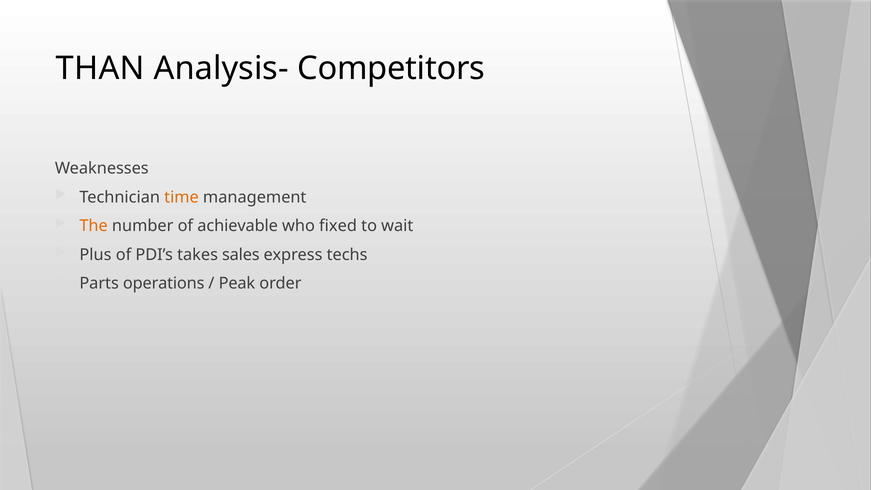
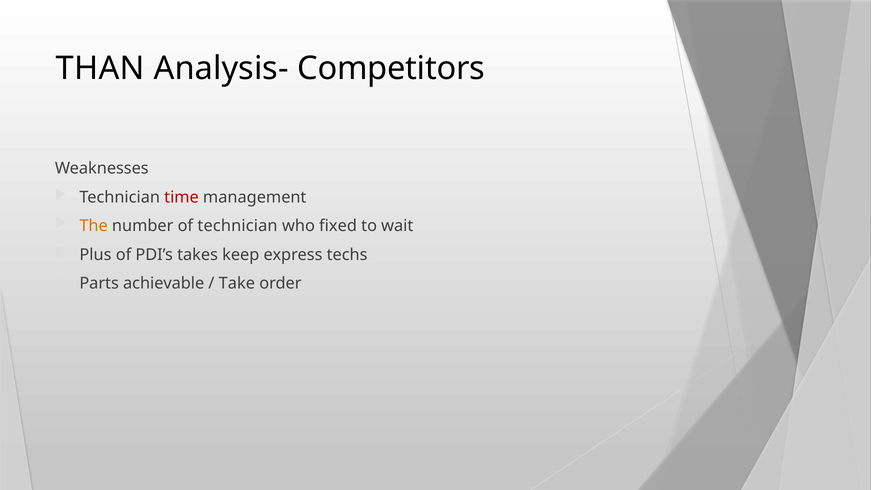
time colour: orange -> red
of achievable: achievable -> technician
sales: sales -> keep
operations: operations -> achievable
Peak: Peak -> Take
